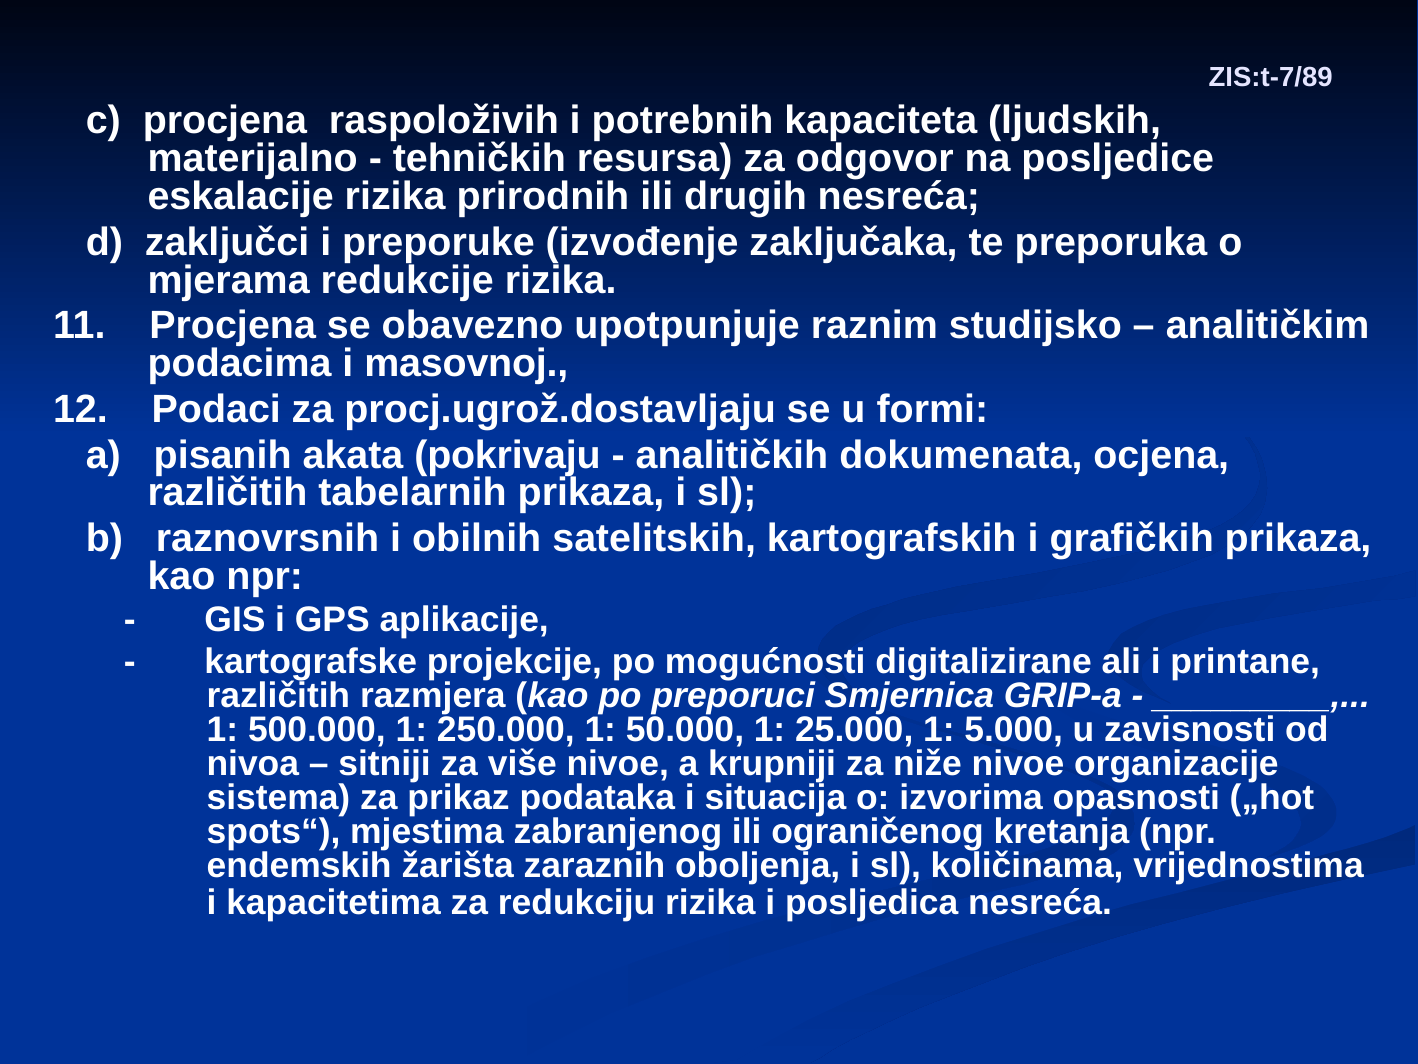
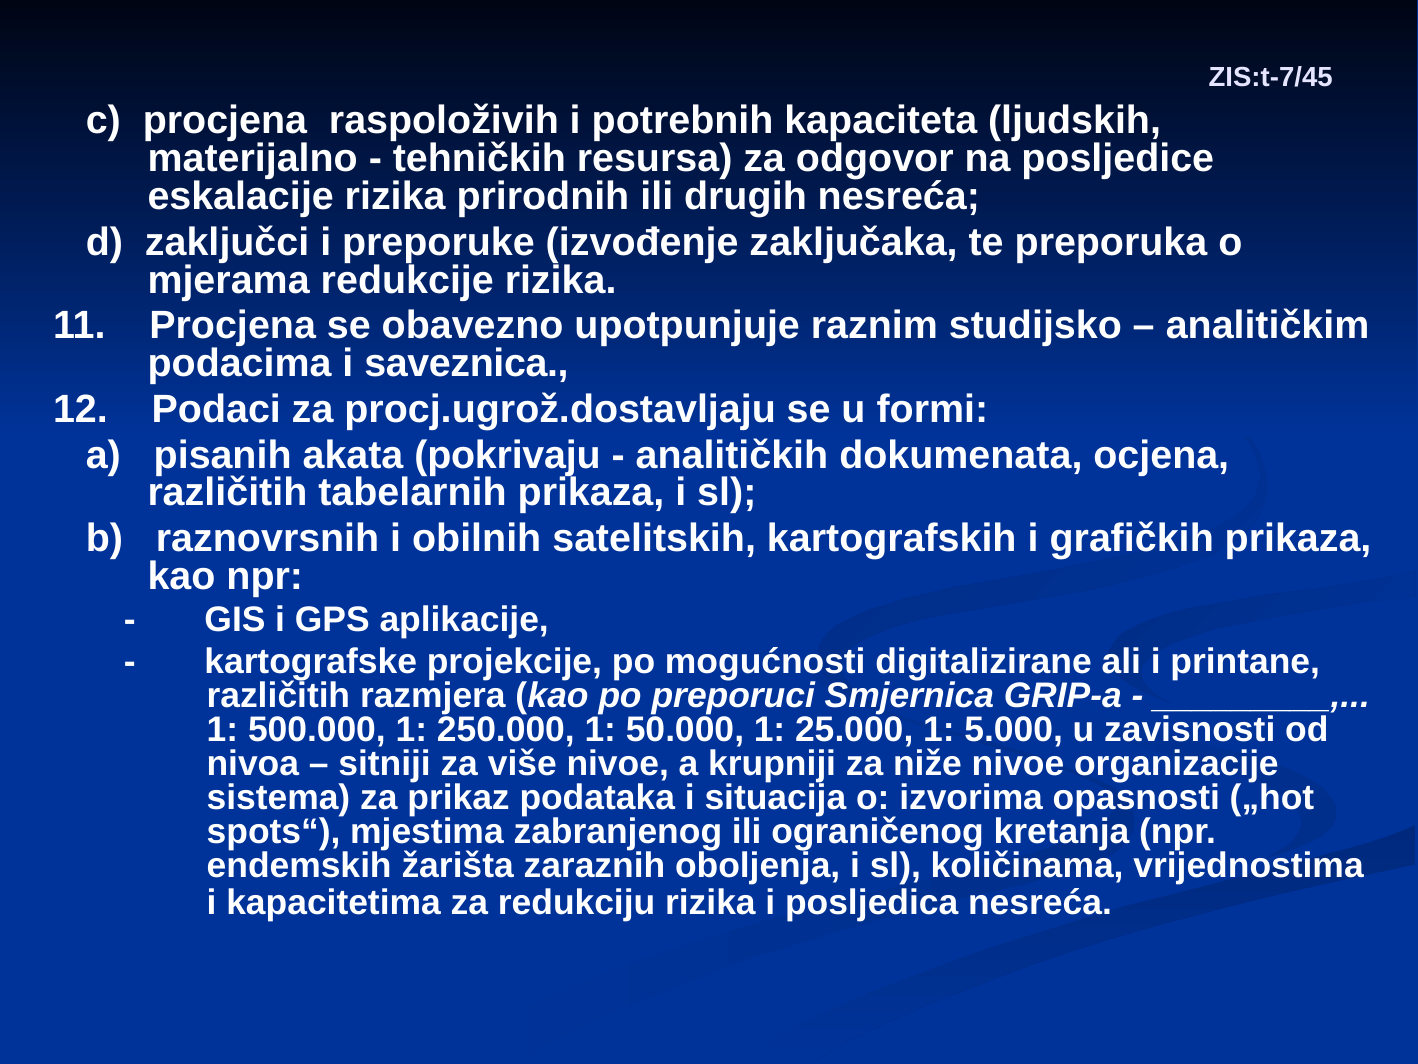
ZIS:t-7/89: ZIS:t-7/89 -> ZIS:t-7/45
masovnoj: masovnoj -> saveznica
